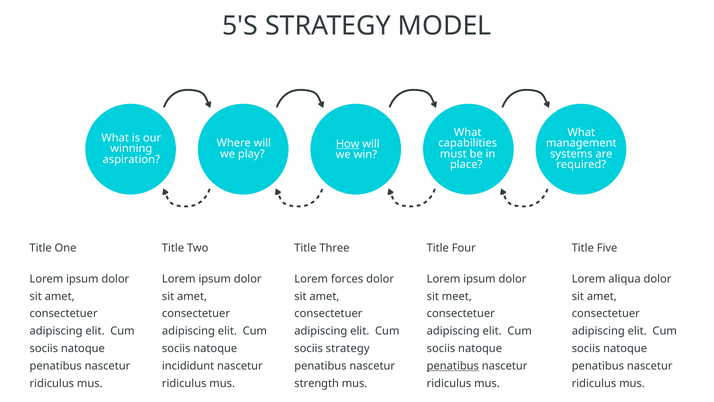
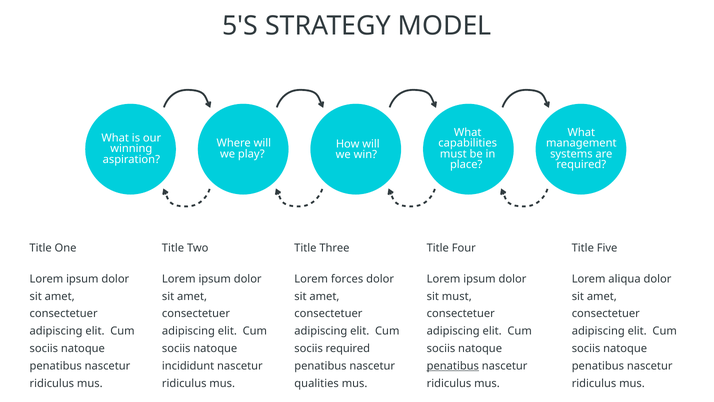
How underline: present -> none
sit meet: meet -> must
sociis strategy: strategy -> required
strength: strength -> qualities
